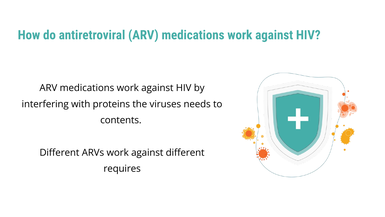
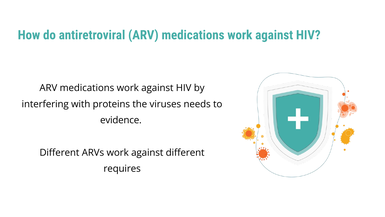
contents: contents -> evidence
